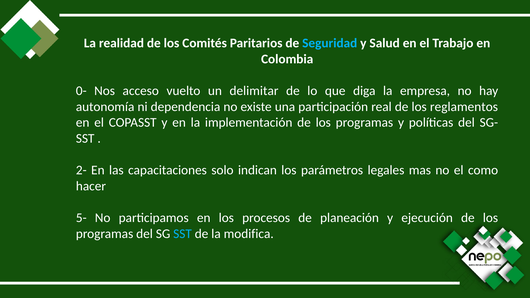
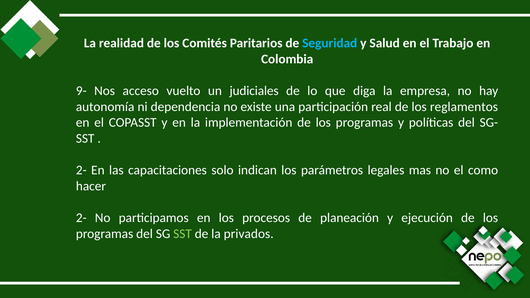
0-: 0- -> 9-
delimitar: delimitar -> judiciales
5- at (81, 218): 5- -> 2-
SST at (183, 234) colour: light blue -> light green
modifica: modifica -> privados
